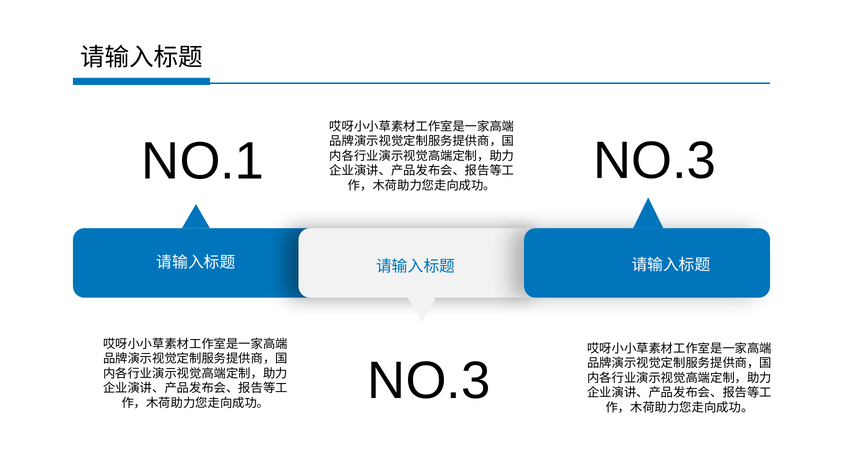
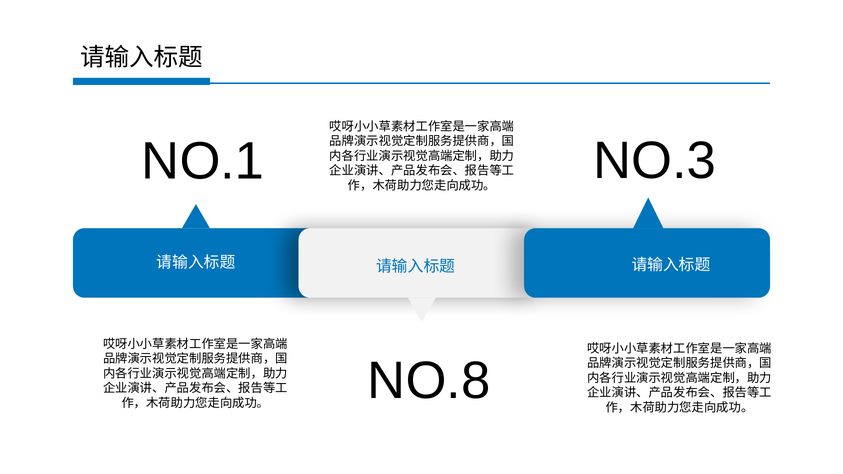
NO.3 at (429, 381): NO.3 -> NO.8
